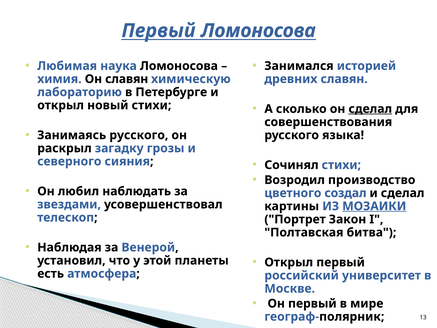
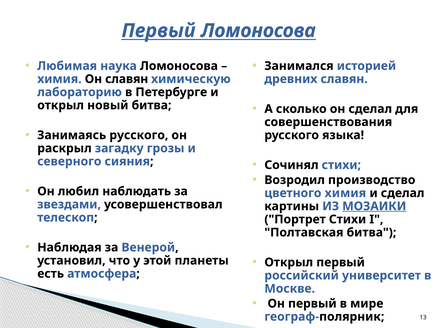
новый стихи: стихи -> битва
сделал at (370, 109) underline: present -> none
цветного создал: создал -> химия
Портрет Закон: Закон -> Стихи
